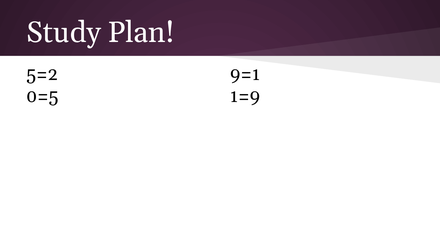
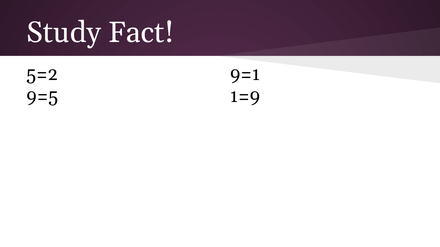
Plan: Plan -> Fact
0=5: 0=5 -> 9=5
